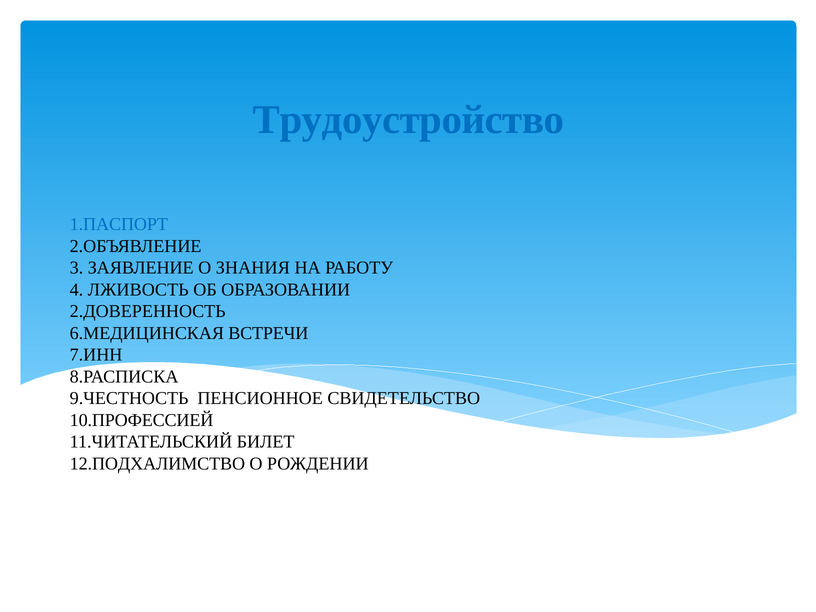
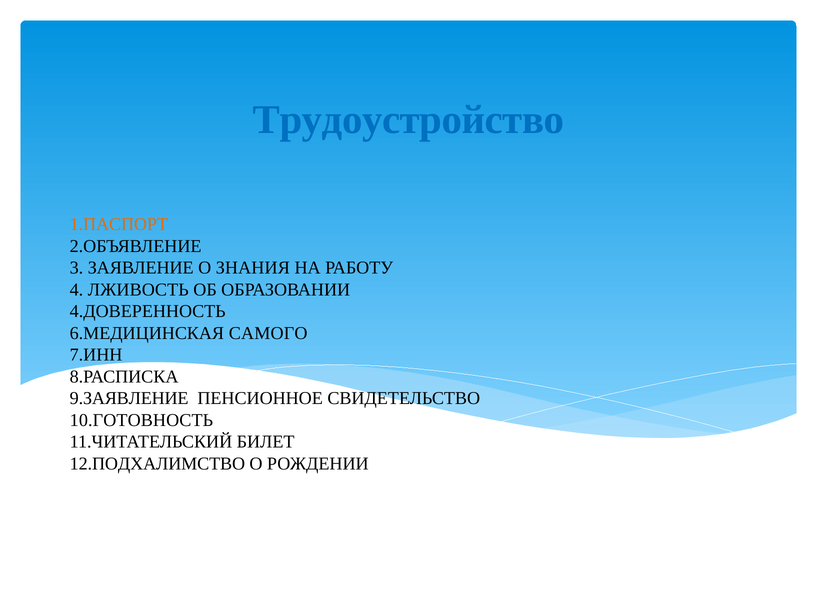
1.ПАСПОРТ colour: blue -> orange
2.ДОВЕРЕННОСТЬ: 2.ДОВЕРЕННОСТЬ -> 4.ДОВЕРЕННОСТЬ
ВСТРЕЧИ: ВСТРЕЧИ -> САМОГО
9.ЧЕСТНОСТЬ: 9.ЧЕСТНОСТЬ -> 9.ЗАЯВЛЕНИЕ
10.ПРОФЕССИЕЙ: 10.ПРОФЕССИЕЙ -> 10.ГОТОВНОСТЬ
